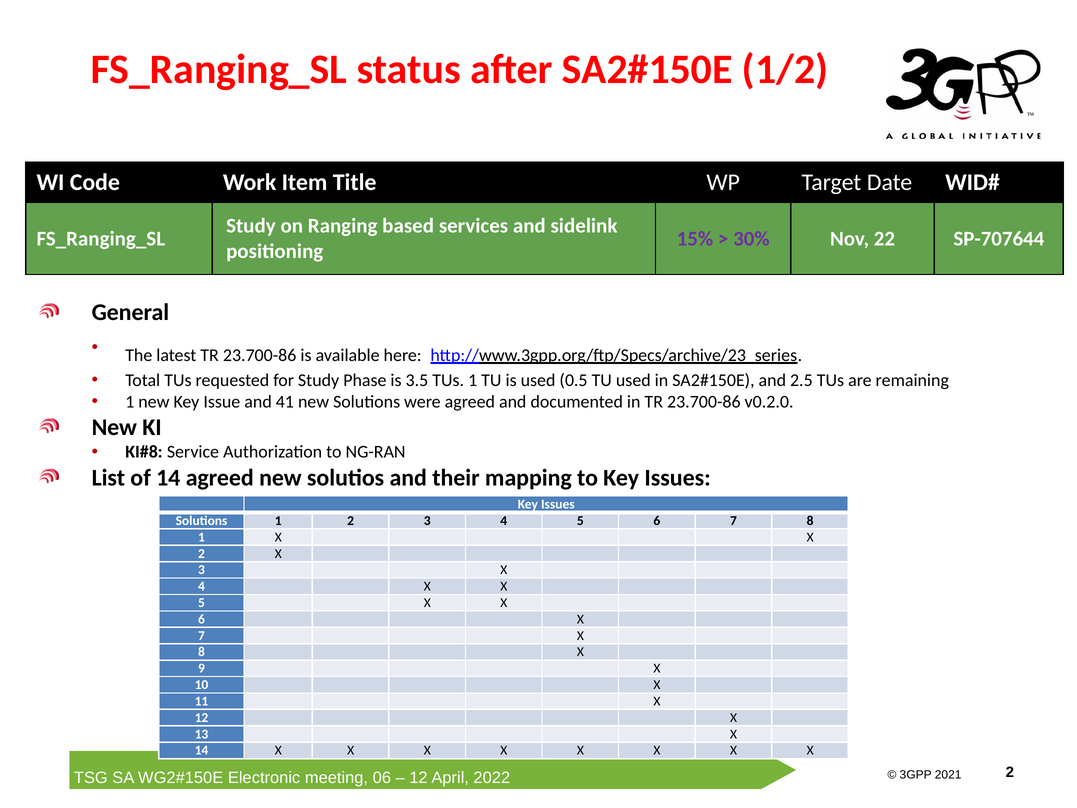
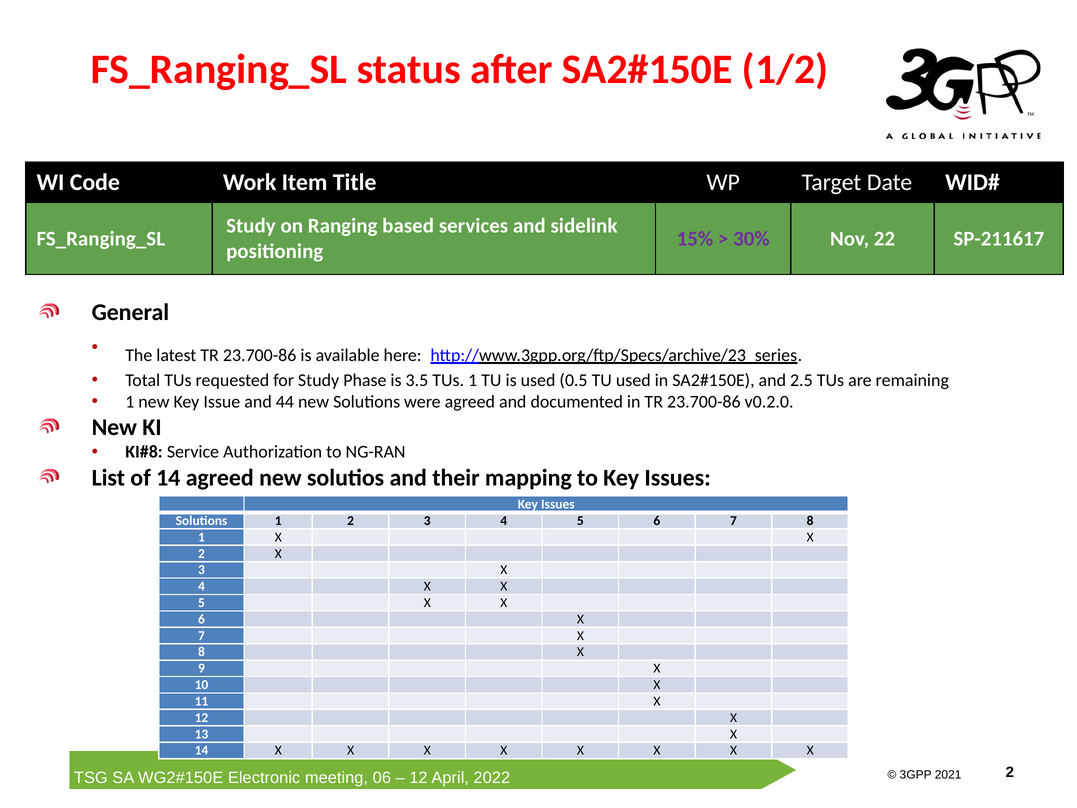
SP-707644: SP-707644 -> SP-211617
41: 41 -> 44
